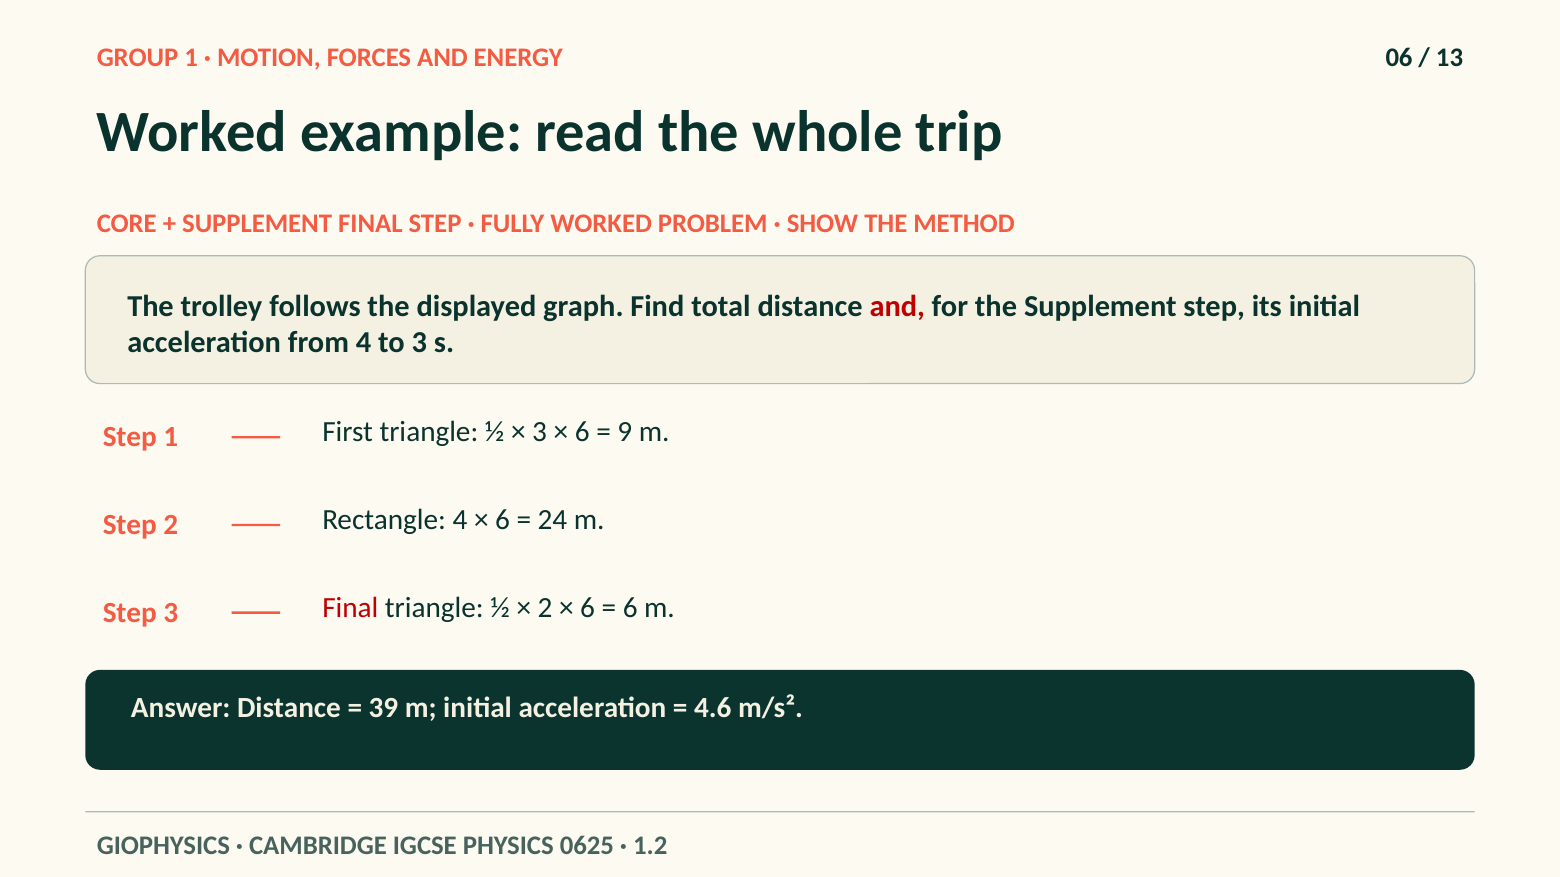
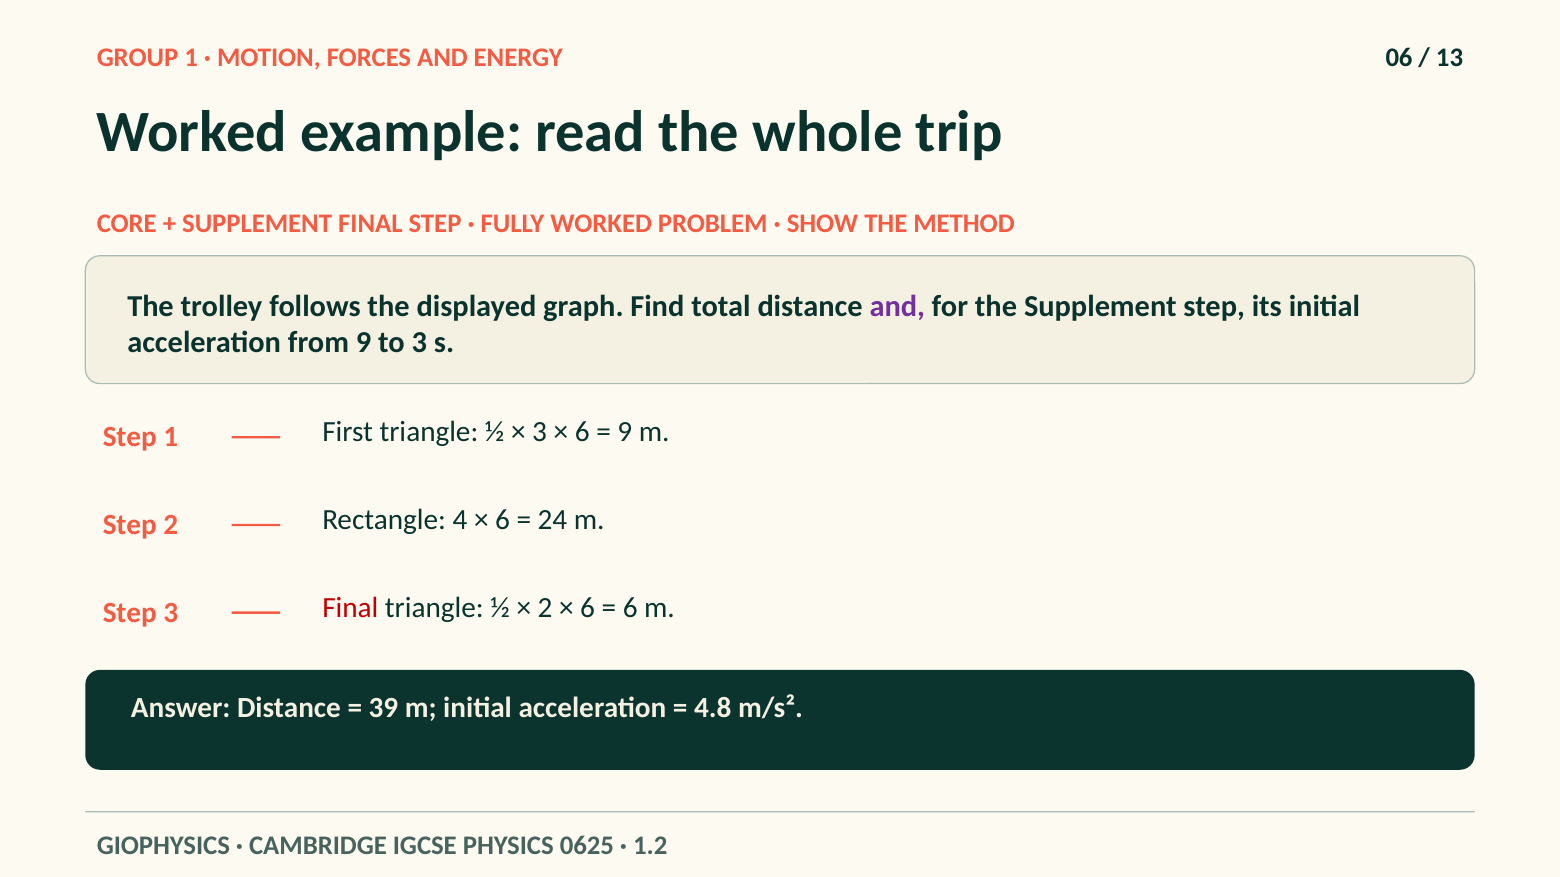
and at (897, 306) colour: red -> purple
from 4: 4 -> 9
4.6: 4.6 -> 4.8
